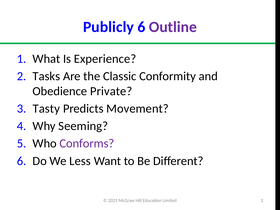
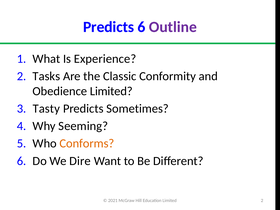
Publicly at (108, 27): Publicly -> Predicts
Obedience Private: Private -> Limited
Movement: Movement -> Sometimes
Conforms colour: purple -> orange
Less: Less -> Dire
